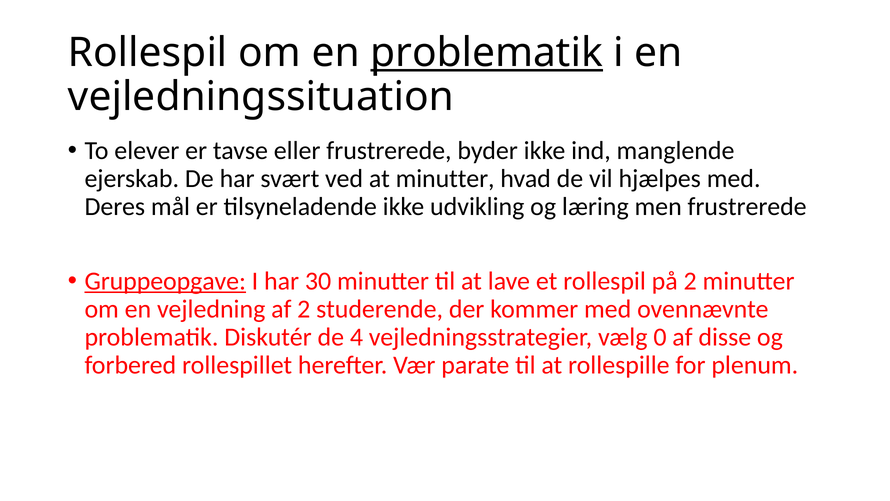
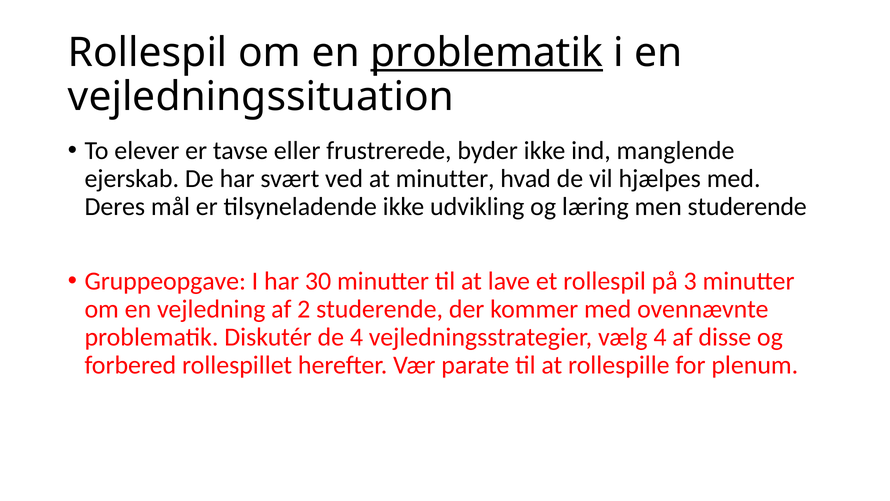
men frustrerede: frustrerede -> studerende
Gruppeopgave underline: present -> none
på 2: 2 -> 3
vælg 0: 0 -> 4
